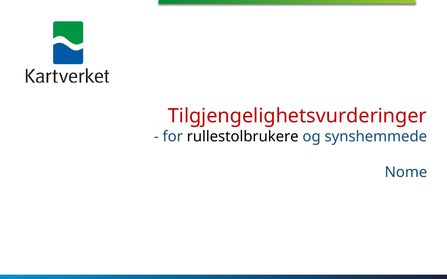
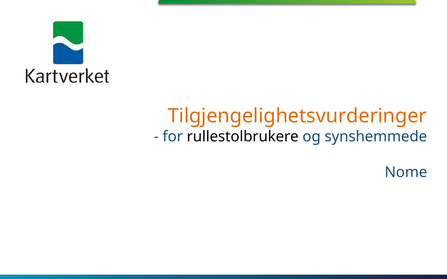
Tilgjengelighetsvurderinger colour: red -> orange
